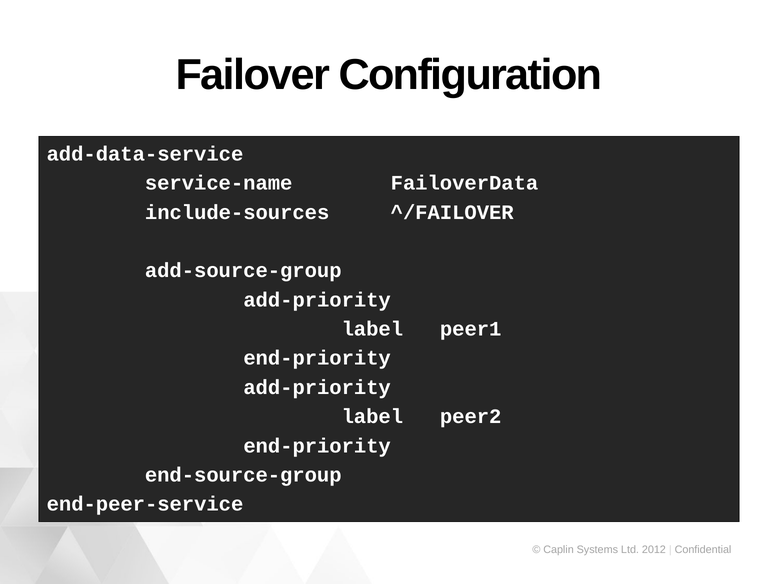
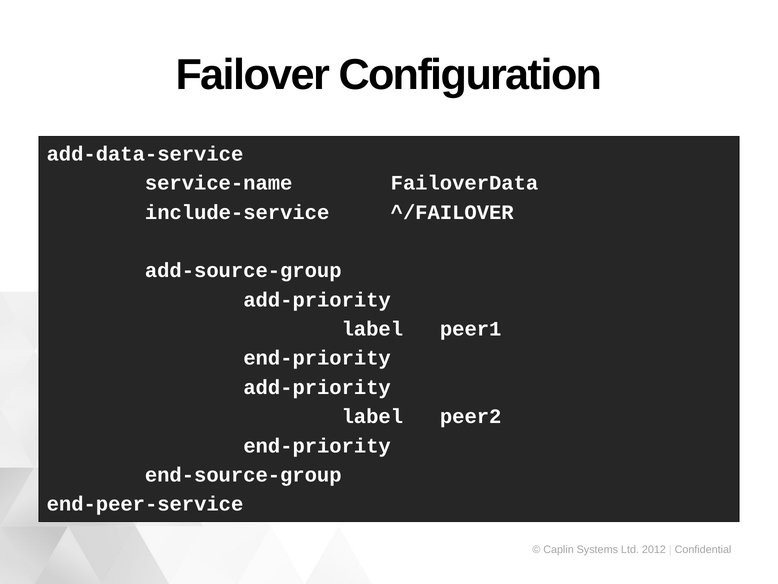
include-sources: include-sources -> include-service
